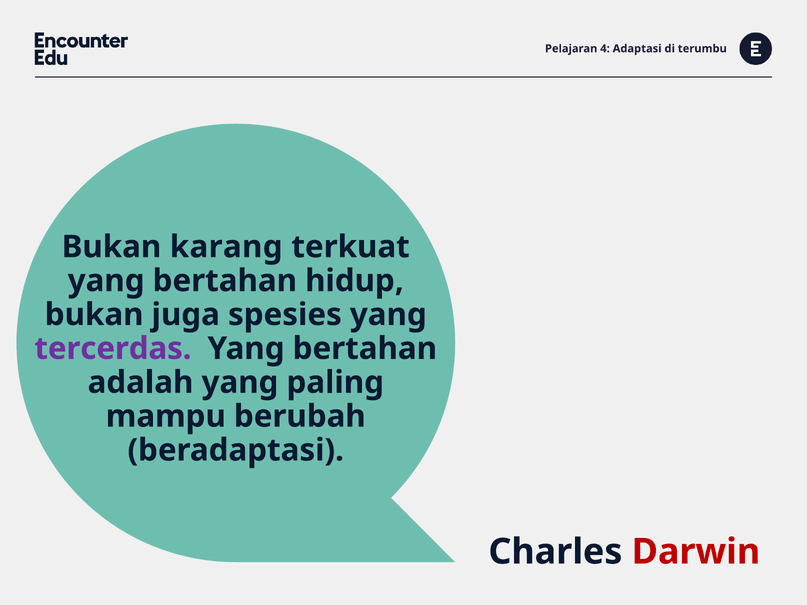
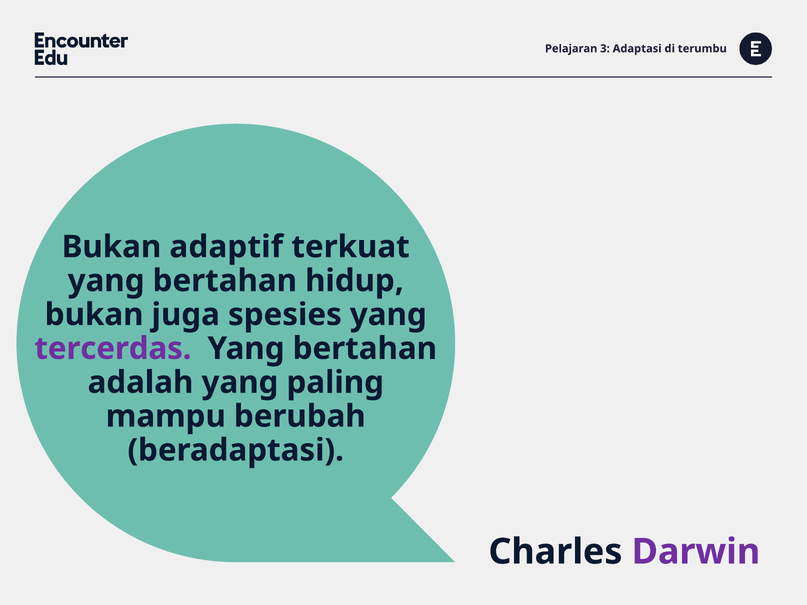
4: 4 -> 3
karang: karang -> adaptif
Darwin colour: red -> purple
